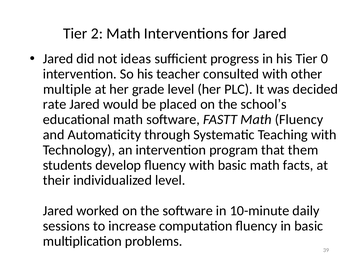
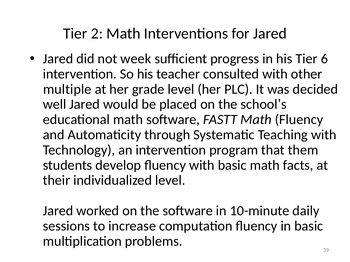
ideas: ideas -> week
0: 0 -> 6
rate: rate -> well
